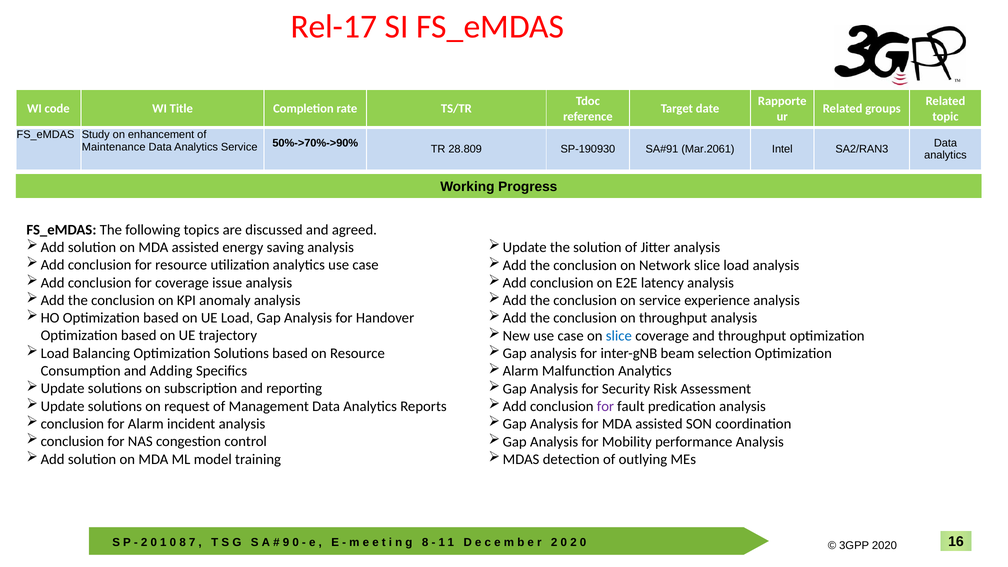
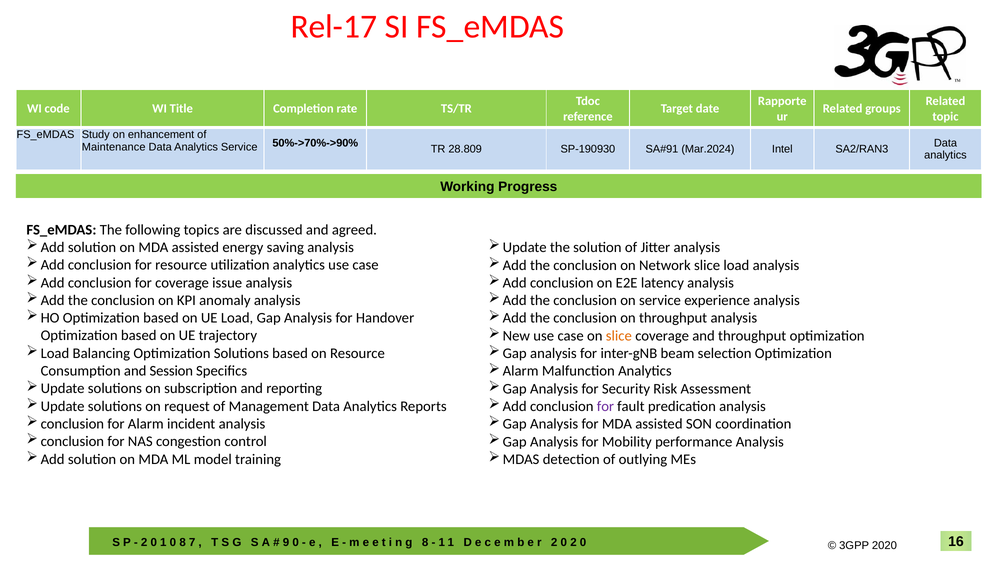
Mar.2061: Mar.2061 -> Mar.2024
slice at (619, 336) colour: blue -> orange
Adding: Adding -> Session
